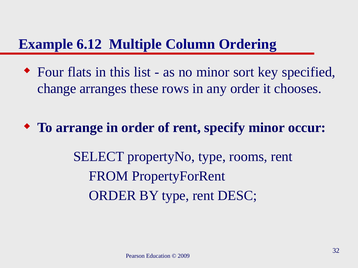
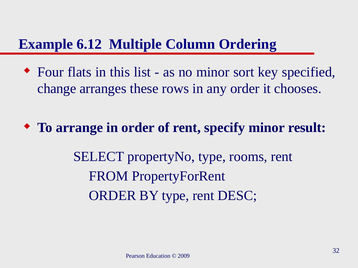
occur: occur -> result
